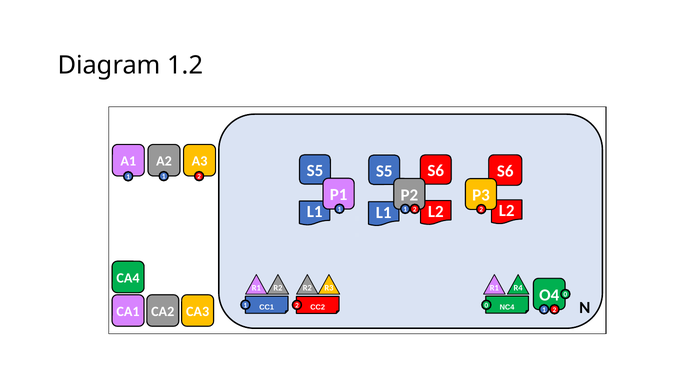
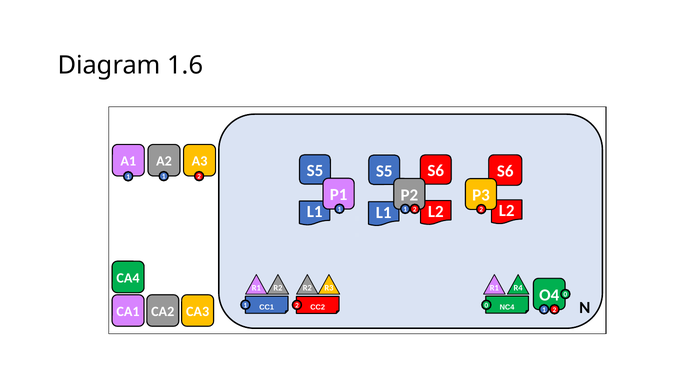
1.2: 1.2 -> 1.6
